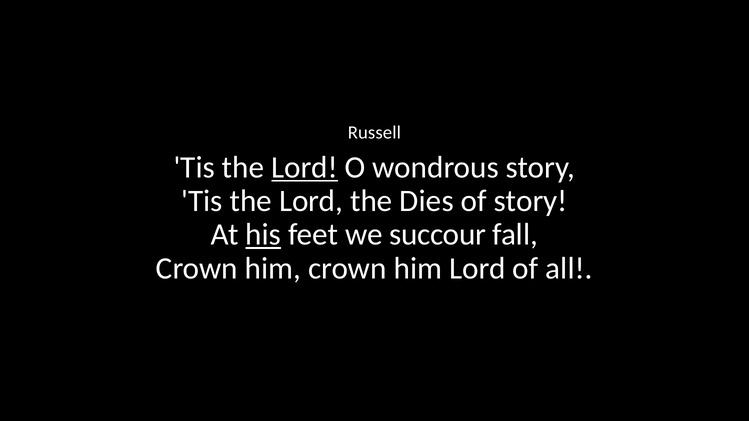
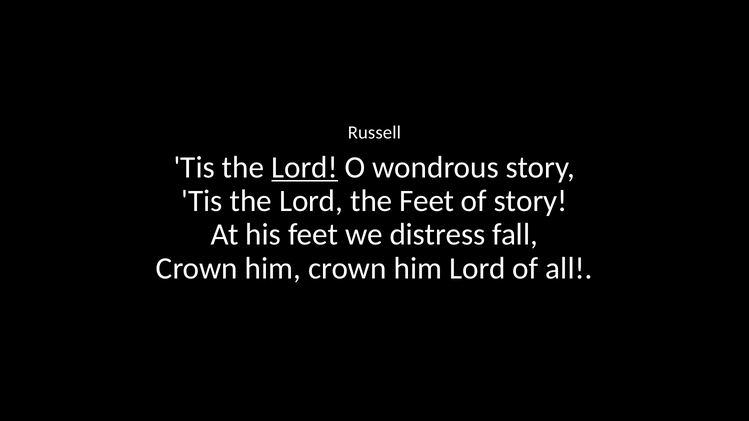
the Dies: Dies -> Feet
his underline: present -> none
succour: succour -> distress
